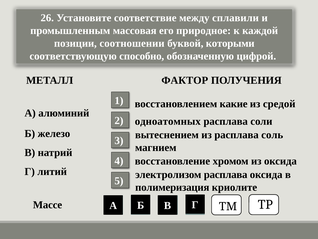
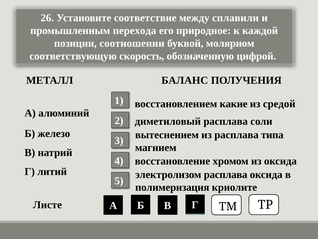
массовая: массовая -> перехода
которыми: которыми -> молярном
способно: способно -> скорость
ФАКТОР: ФАКТОР -> БАЛАНС
одноатомных: одноатомных -> диметиловый
соль: соль -> типа
Массе: Массе -> Листе
